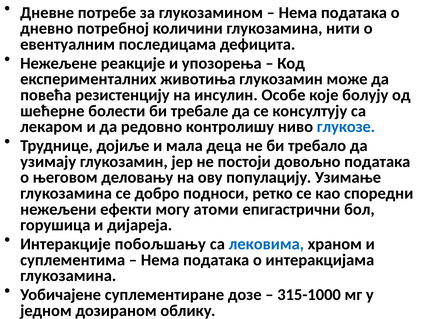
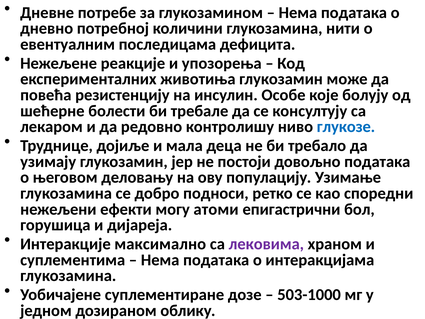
побољшању: побољшању -> максимално
лековима colour: blue -> purple
315-1000: 315-1000 -> 503-1000
